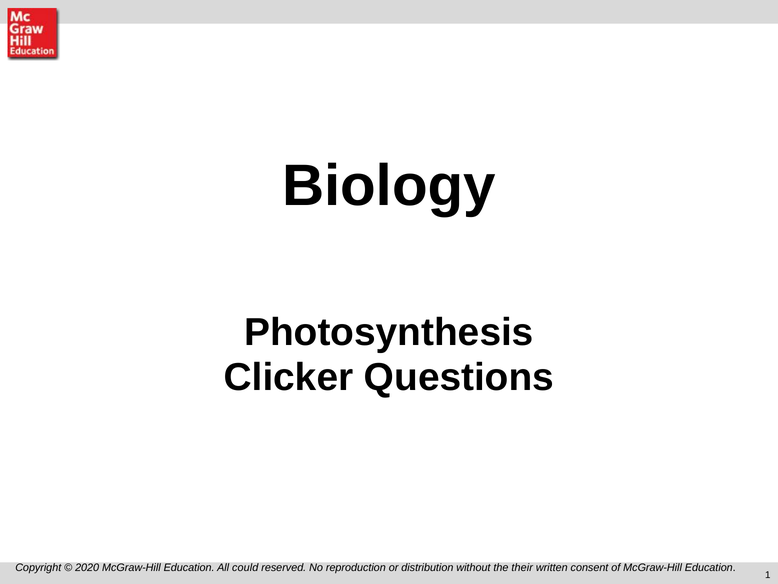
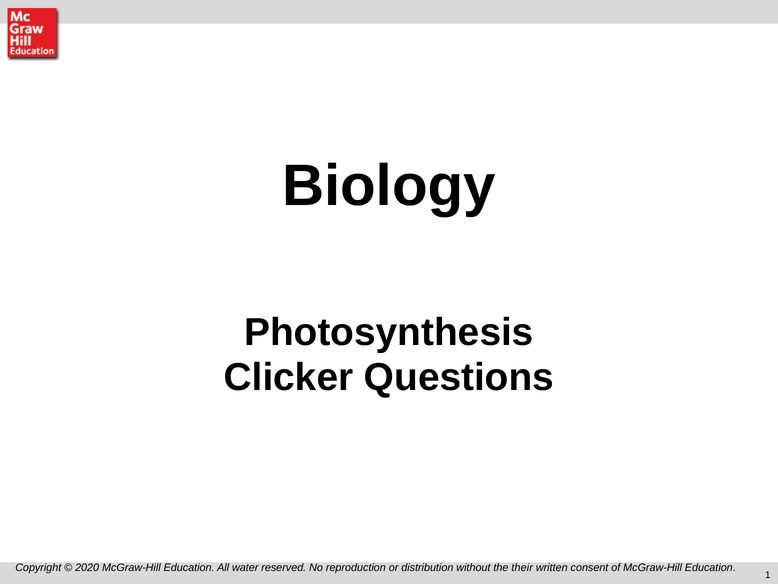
could: could -> water
